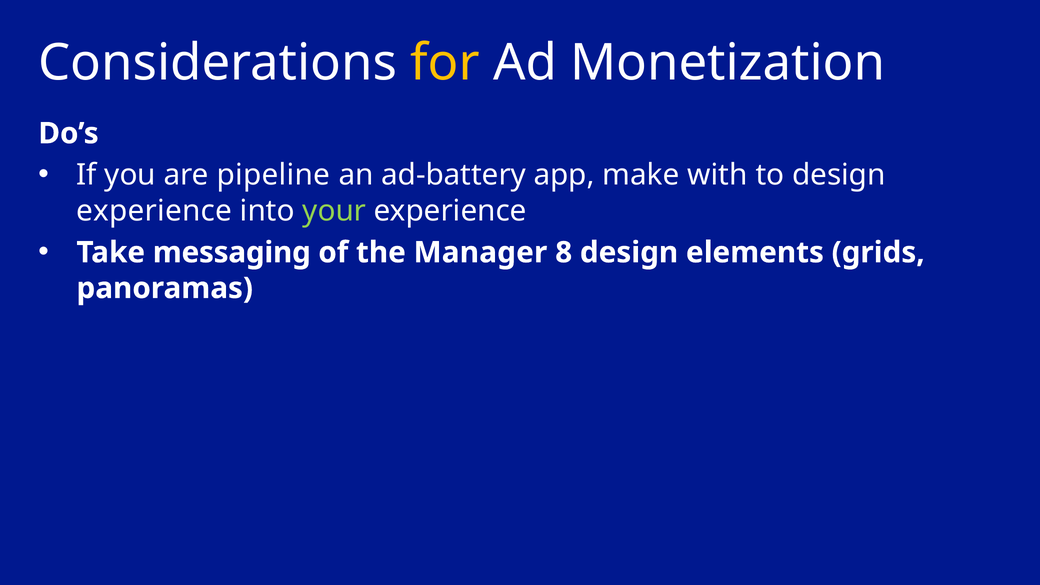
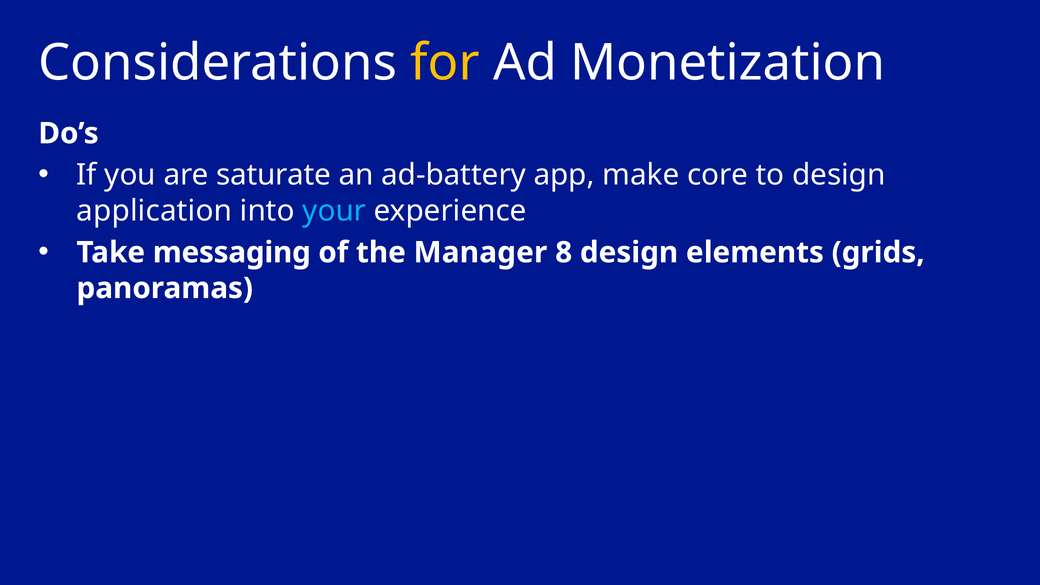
pipeline: pipeline -> saturate
with: with -> core
experience at (154, 211): experience -> application
your colour: light green -> light blue
